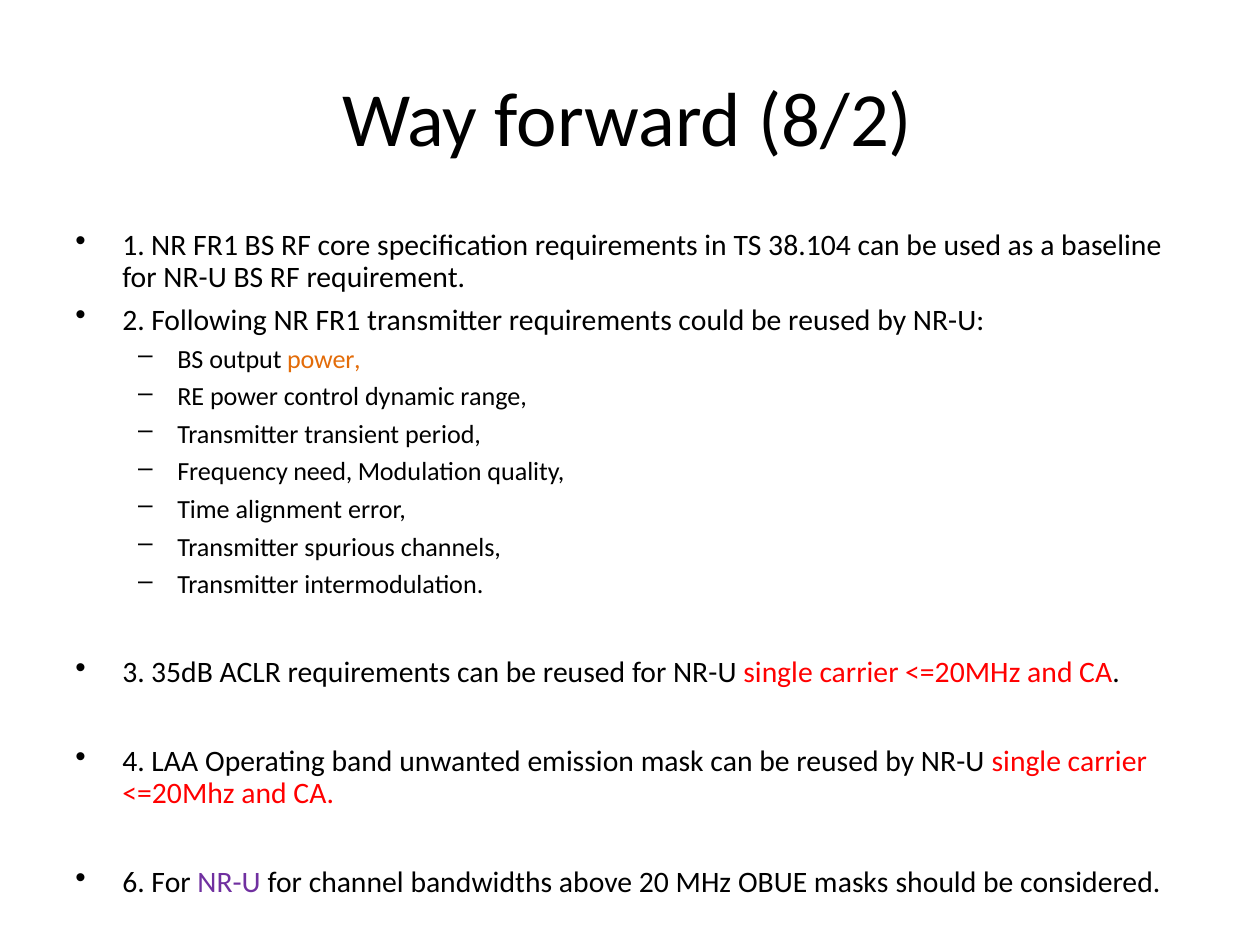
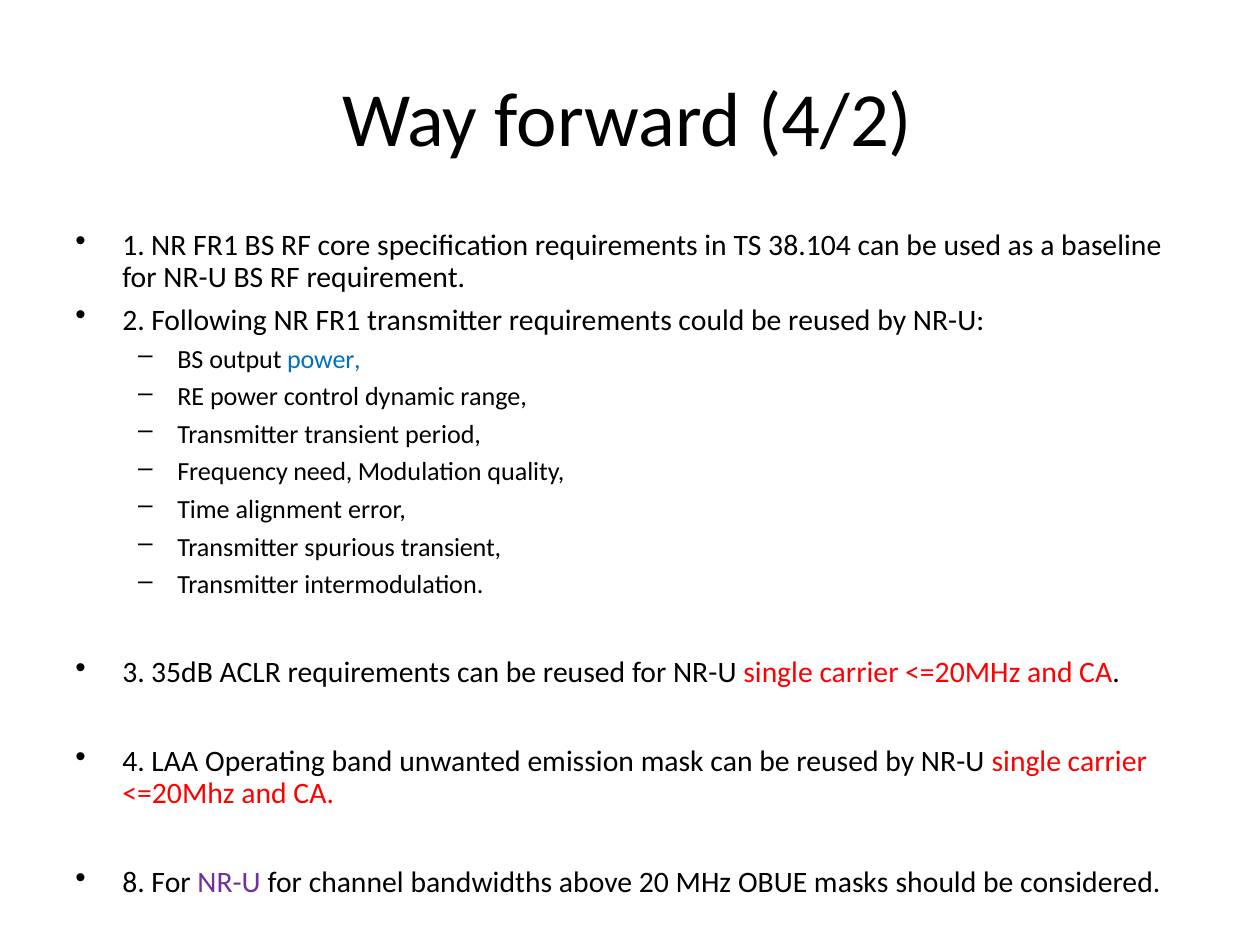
8/2: 8/2 -> 4/2
power at (324, 360) colour: orange -> blue
spurious channels: channels -> transient
6: 6 -> 8
